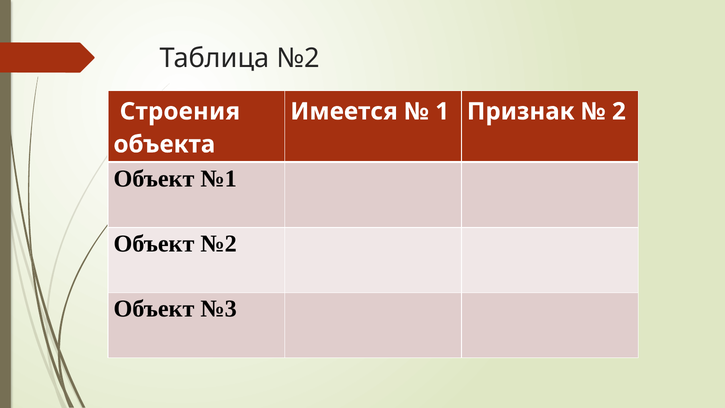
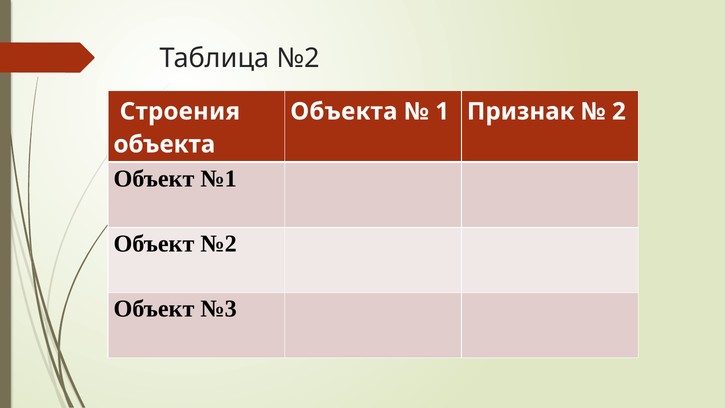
Имеется at (344, 111): Имеется -> Объекта
